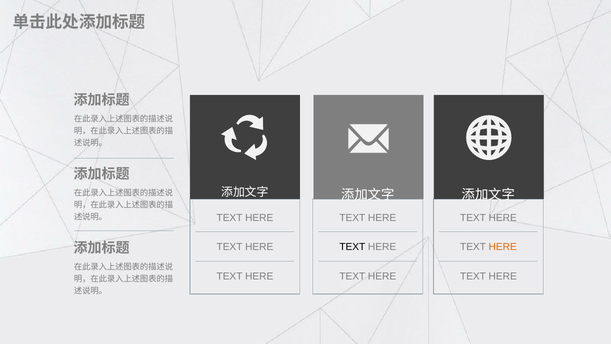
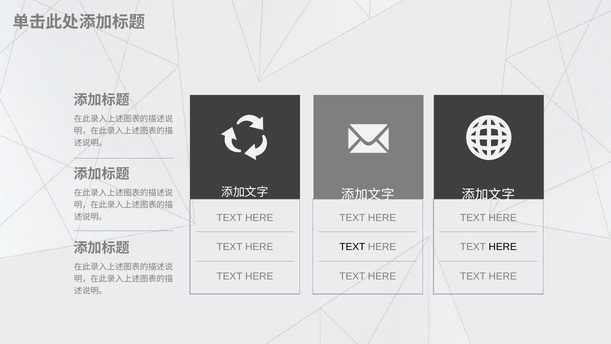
HERE at (503, 247) colour: orange -> black
